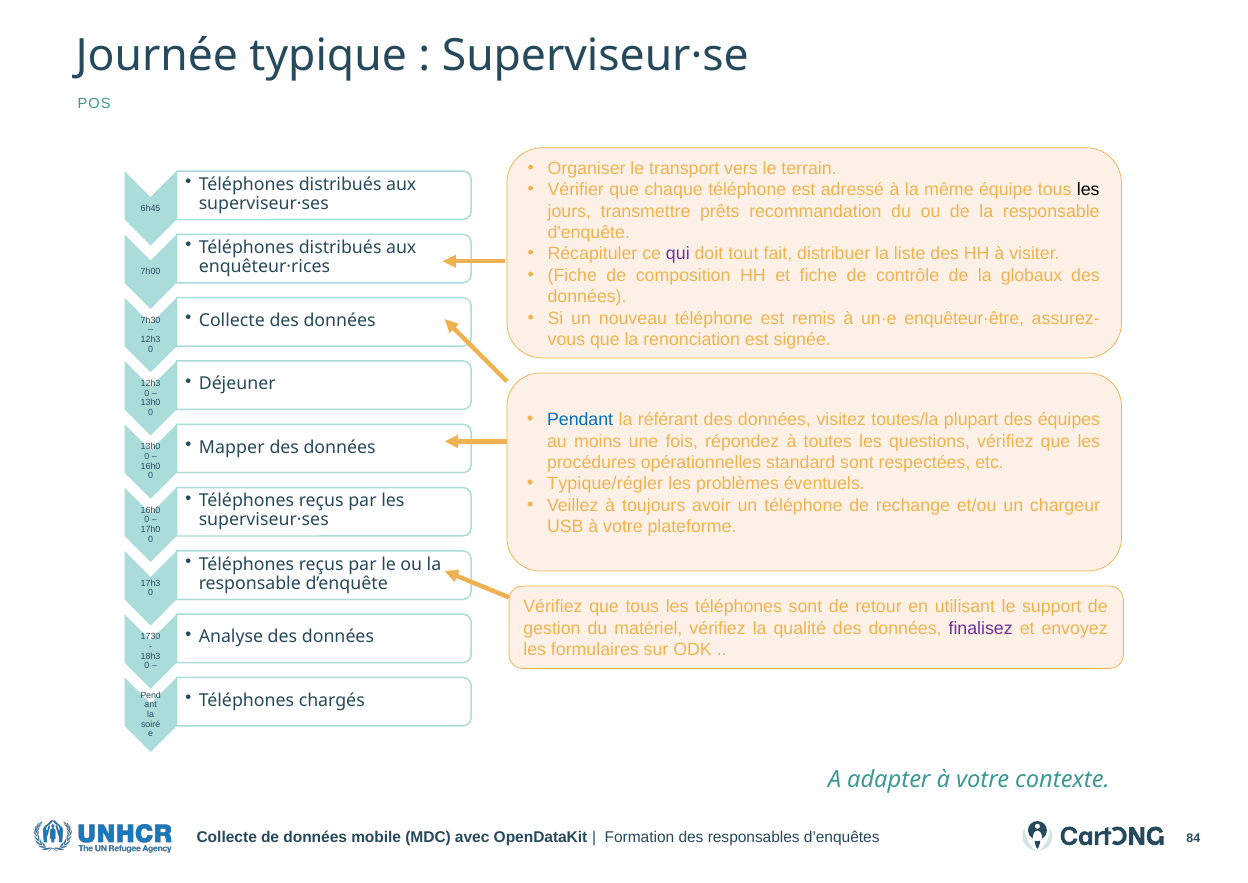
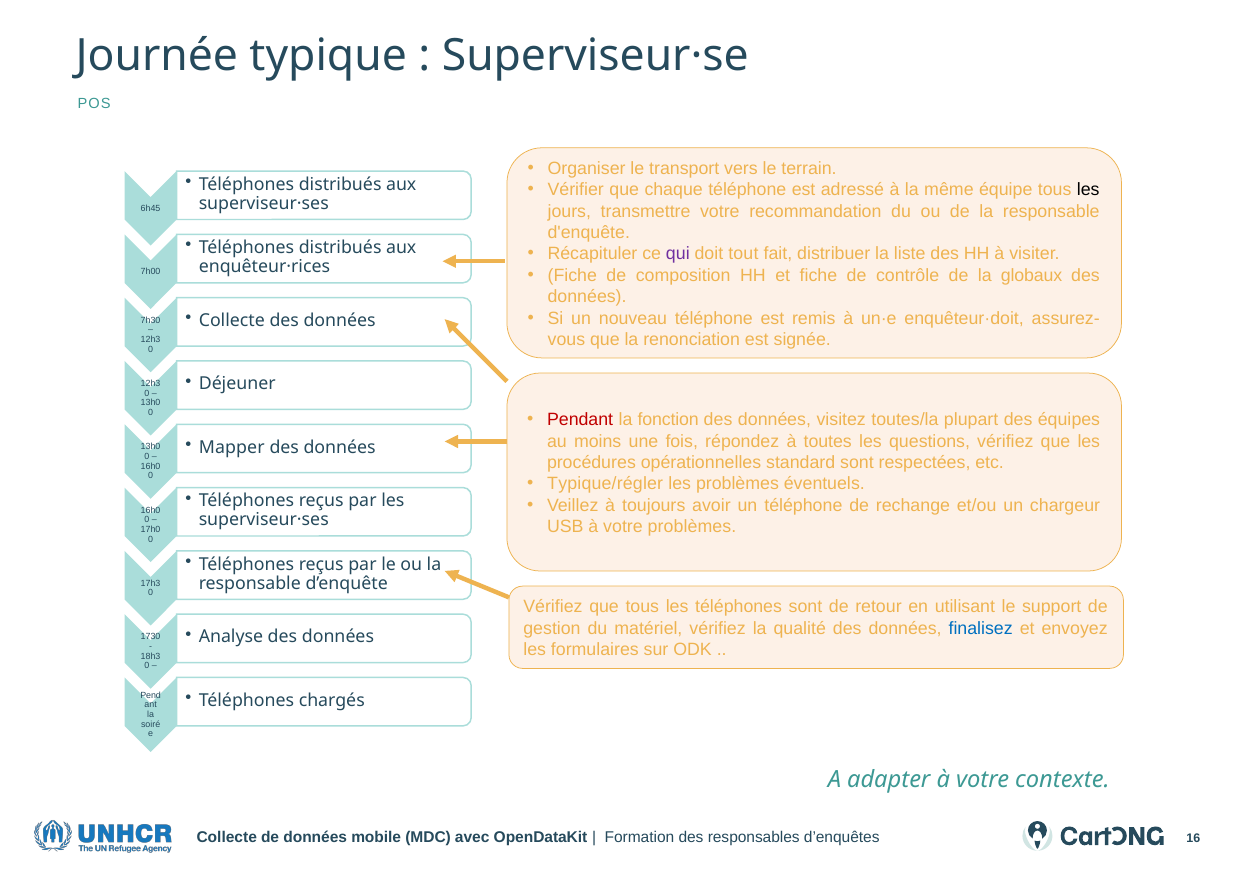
transmettre prêts: prêts -> votre
enquêteur·être: enquêteur·être -> enquêteur·doit
Pendant colour: blue -> red
référant: référant -> fonction
votre plateforme: plateforme -> problèmes
finalisez colour: purple -> blue
84: 84 -> 16
